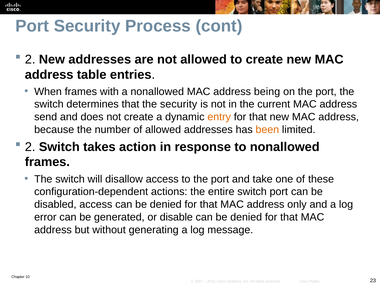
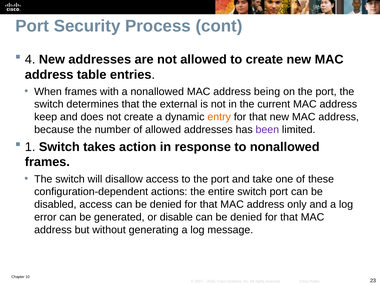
2 at (30, 59): 2 -> 4
the security: security -> external
send: send -> keep
been colour: orange -> purple
2 at (30, 147): 2 -> 1
